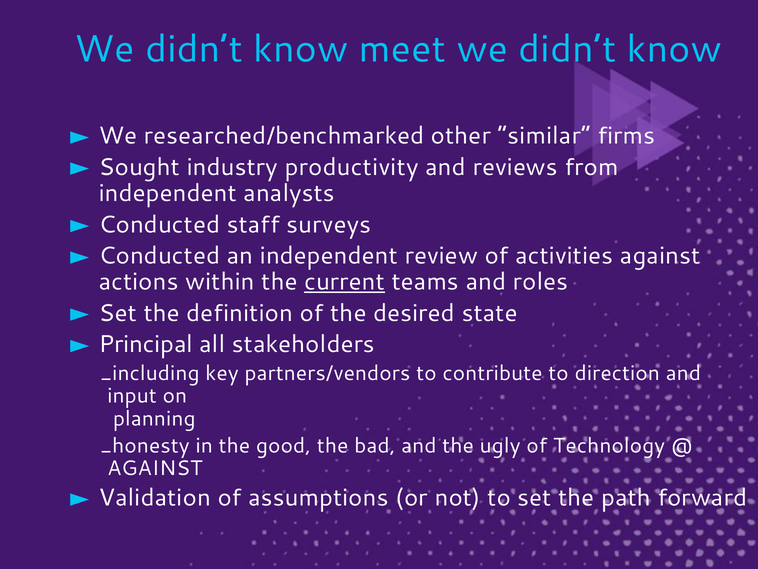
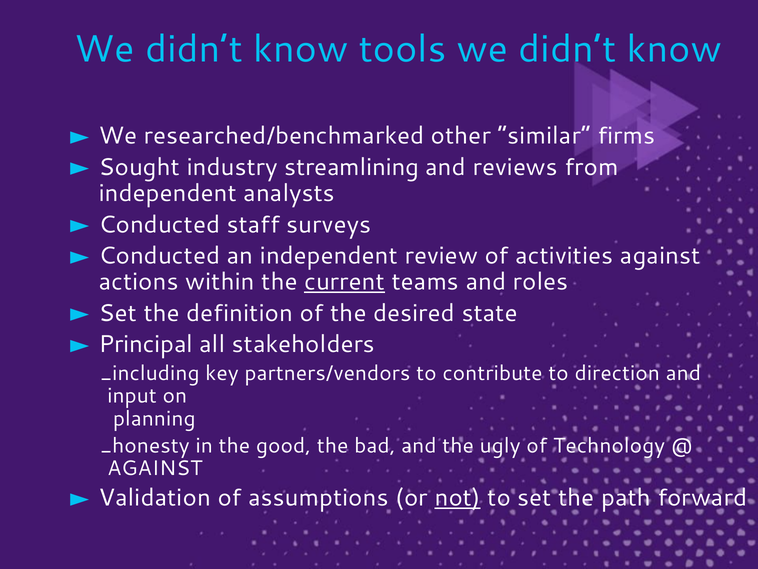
meet: meet -> tools
productivity: productivity -> streamlining
not underline: none -> present
